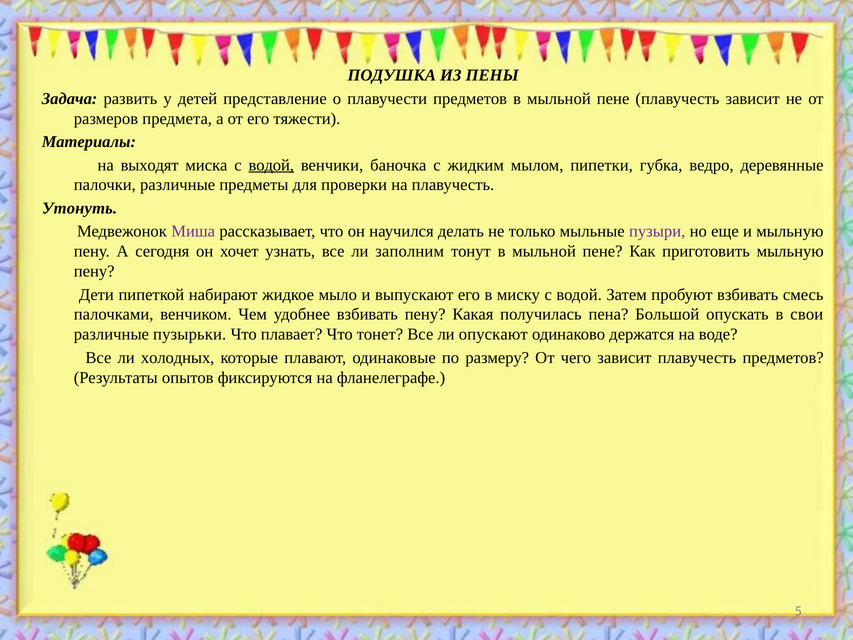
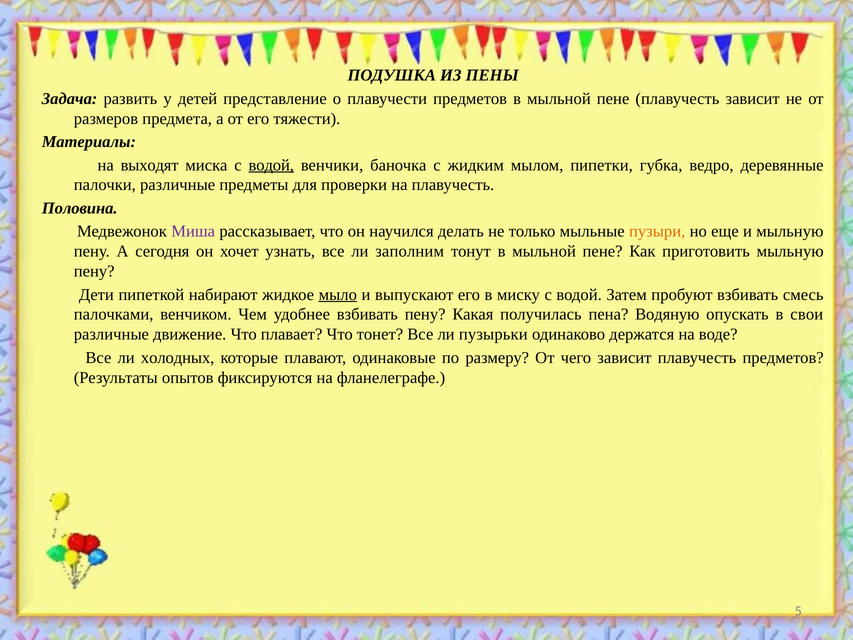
Утонуть: Утонуть -> Половина
пузыри colour: purple -> orange
мыло underline: none -> present
Большой: Большой -> Водяную
пузырьки: пузырьки -> движение
опускают: опускают -> пузырьки
